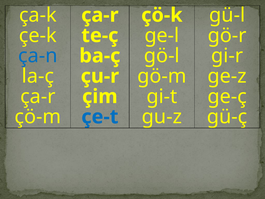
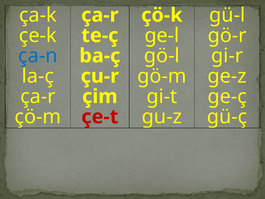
çe-t colour: blue -> red
